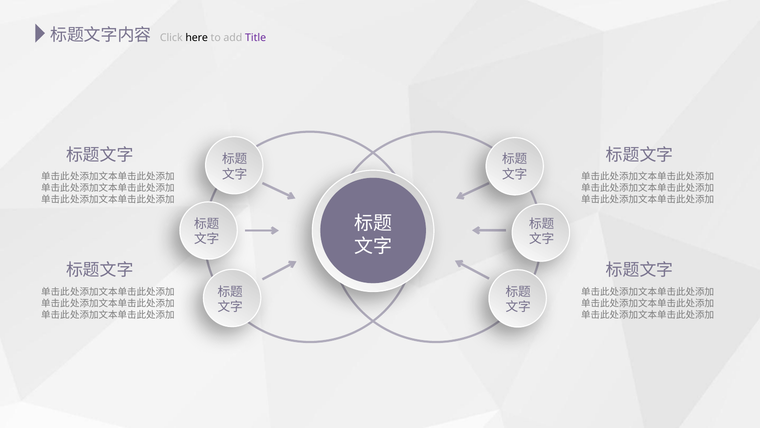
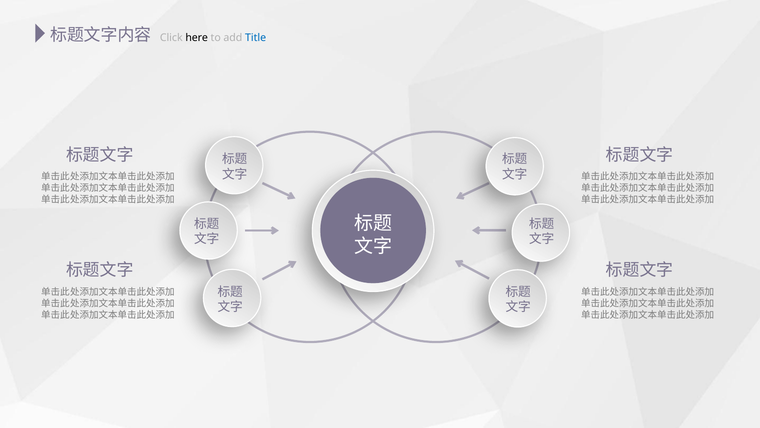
Title colour: purple -> blue
